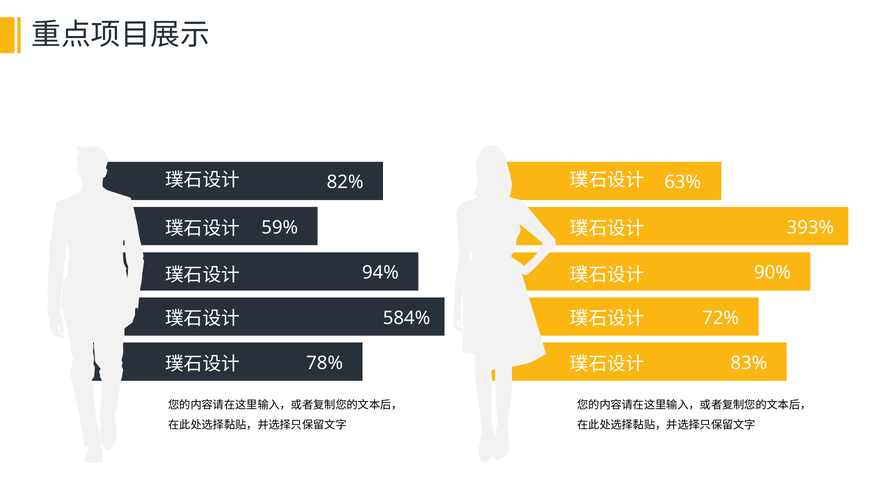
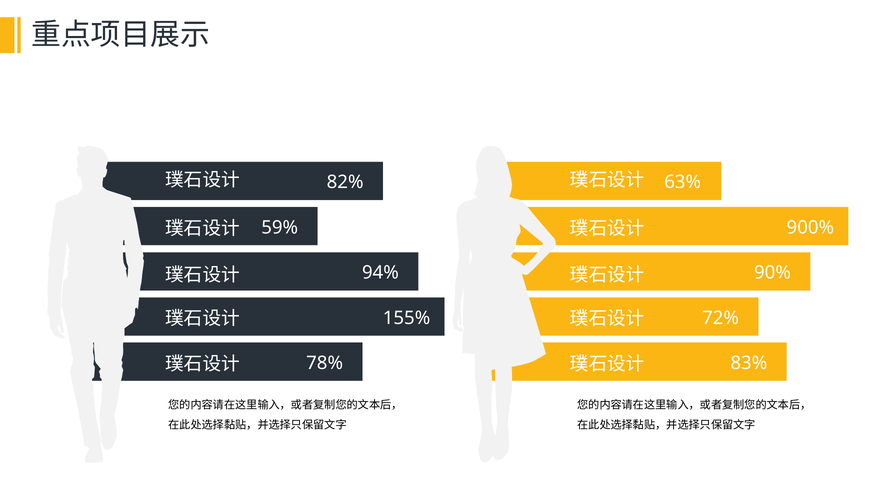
393%: 393% -> 900%
584%: 584% -> 155%
